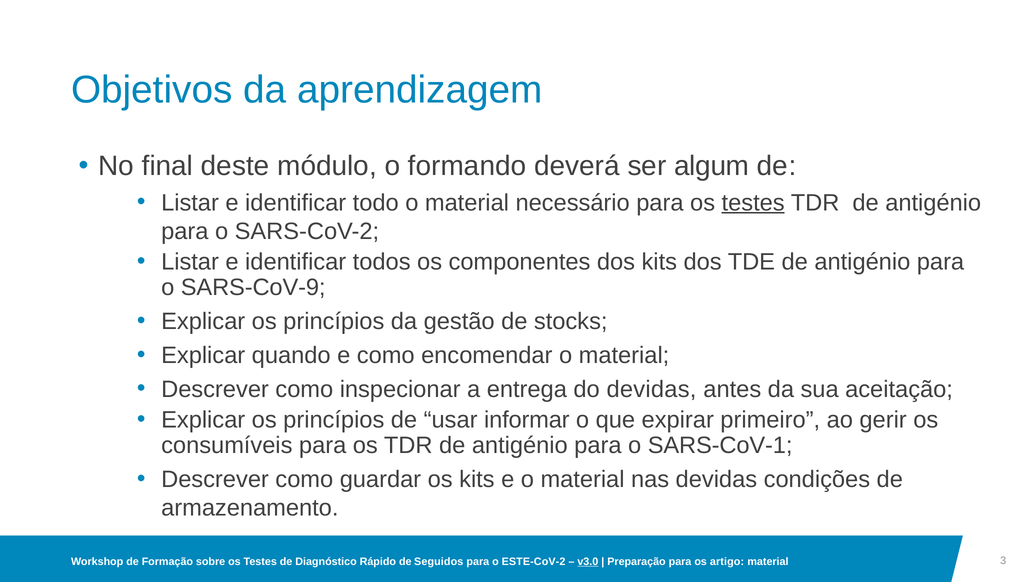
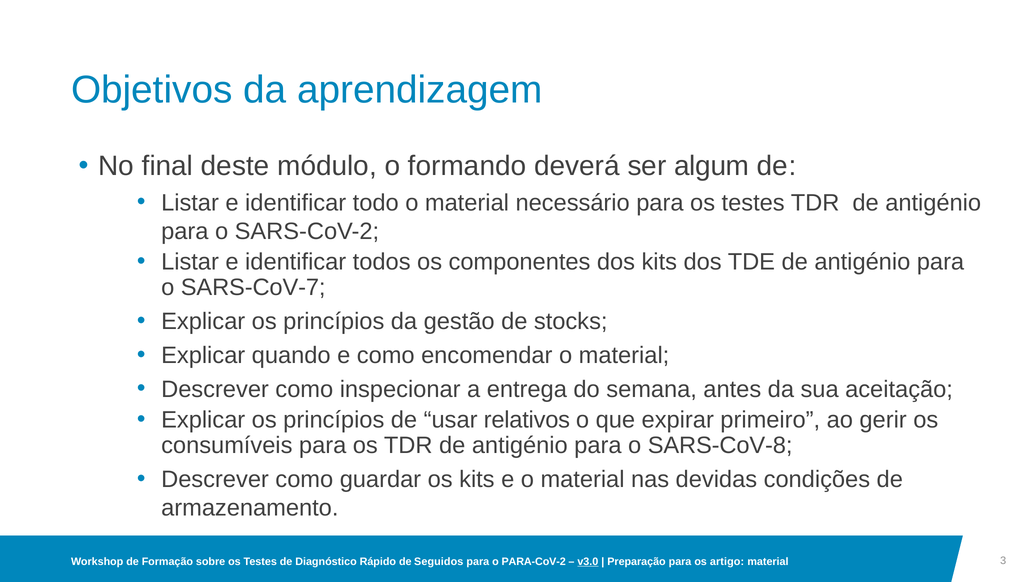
testes at (753, 203) underline: present -> none
SARS-CoV-9: SARS-CoV-9 -> SARS-CoV-7
do devidas: devidas -> semana
informar: informar -> relativos
SARS-CoV-1: SARS-CoV-1 -> SARS-CoV-8
ESTE-CoV-2: ESTE-CoV-2 -> PARA-CoV-2
